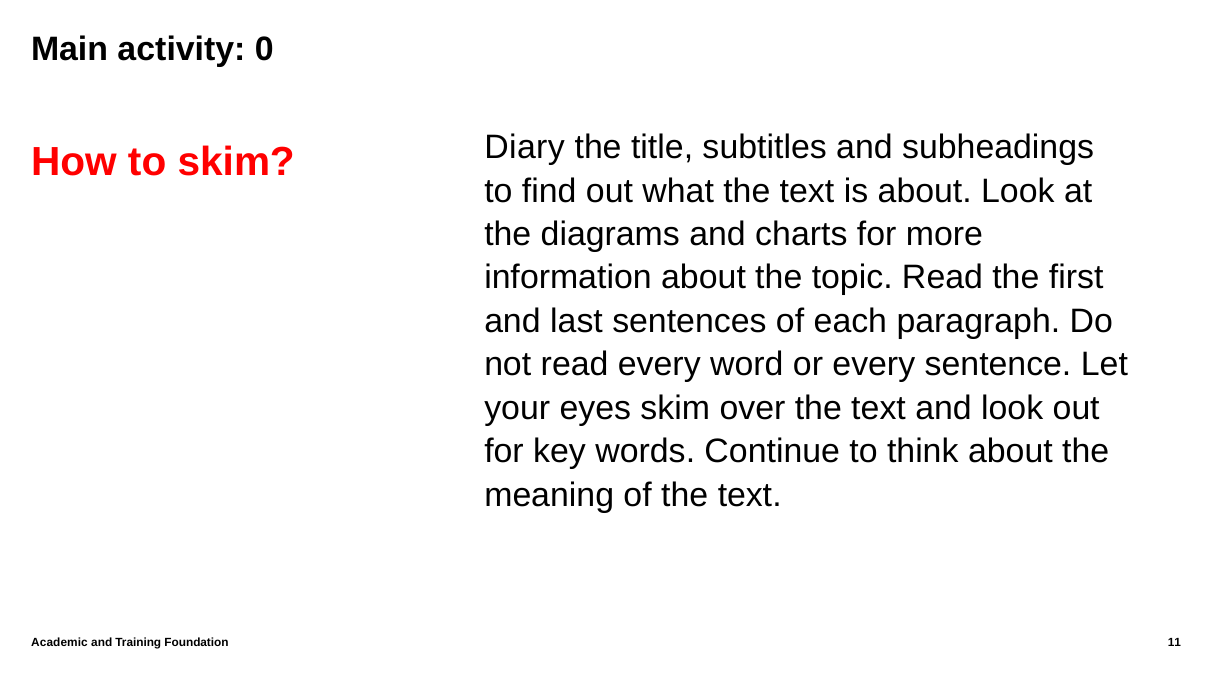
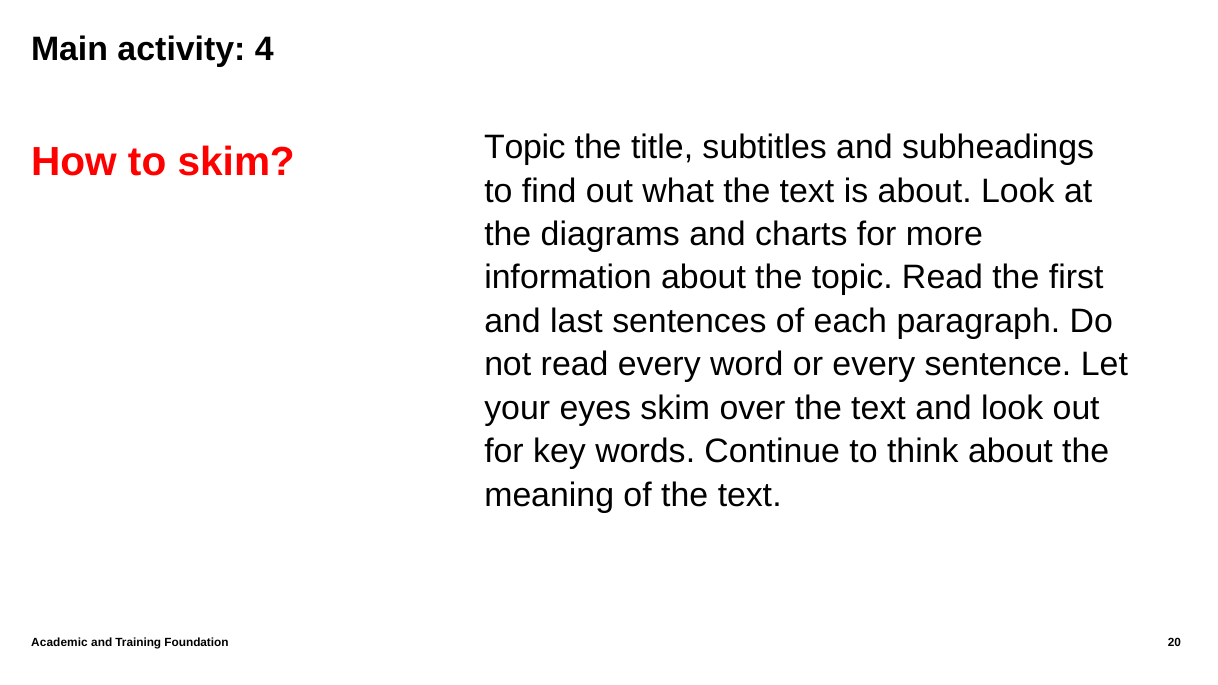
0: 0 -> 4
skim Diary: Diary -> Topic
11: 11 -> 20
